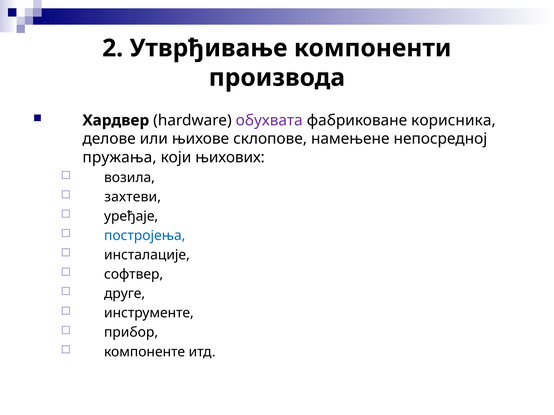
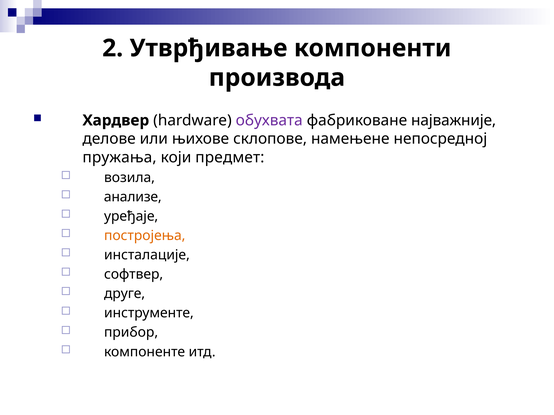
корисника: корисника -> најважније
њихових: њихових -> предмет
захтеви: захтеви -> анализе
постројења colour: blue -> orange
